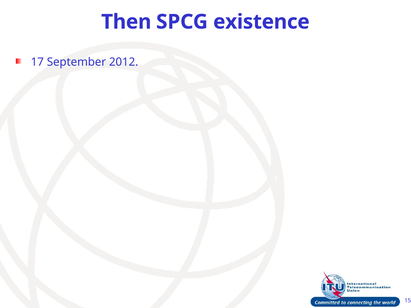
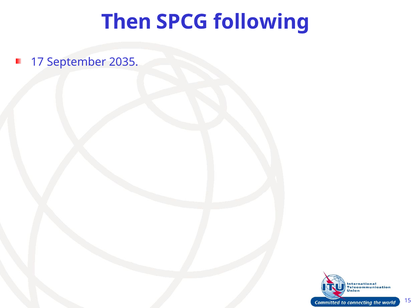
existence: existence -> following
2012: 2012 -> 2035
